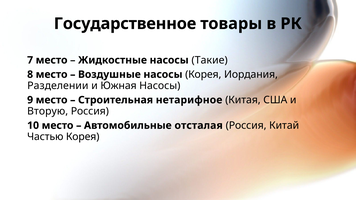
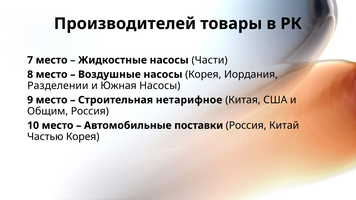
Государственное: Государственное -> Производителей
Такие: Такие -> Части
Вторую: Вторую -> Общим
отсталая: отсталая -> поставки
